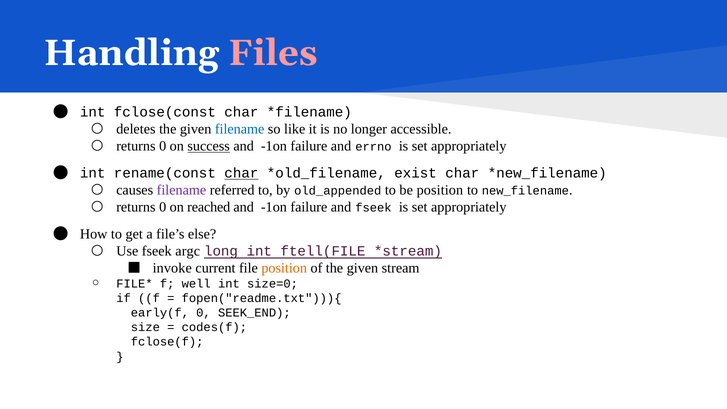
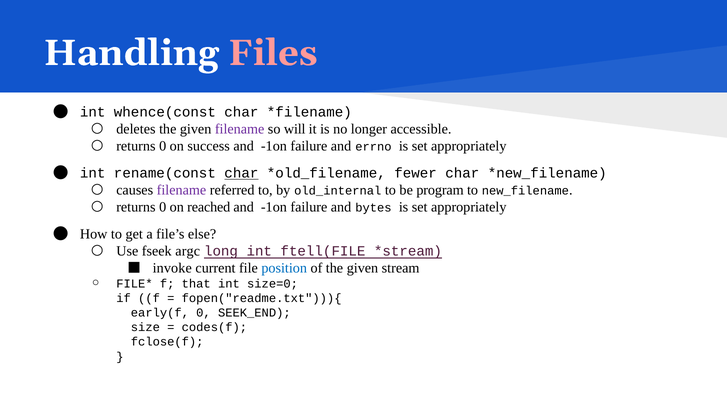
fclose(const: fclose(const -> whence(const
filename at (240, 129) colour: blue -> purple
like: like -> will
success underline: present -> none
exist: exist -> fewer
old_appended: old_appended -> old_internal
be position: position -> program
and fseek: fseek -> bytes
position at (284, 268) colour: orange -> blue
well: well -> that
